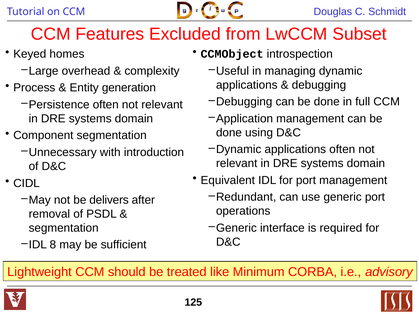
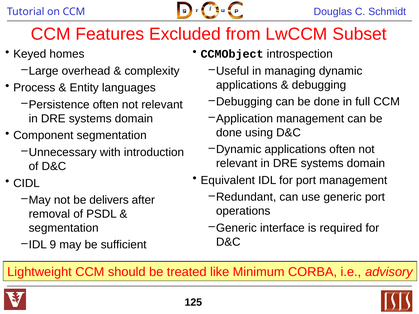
generation: generation -> languages
8: 8 -> 9
